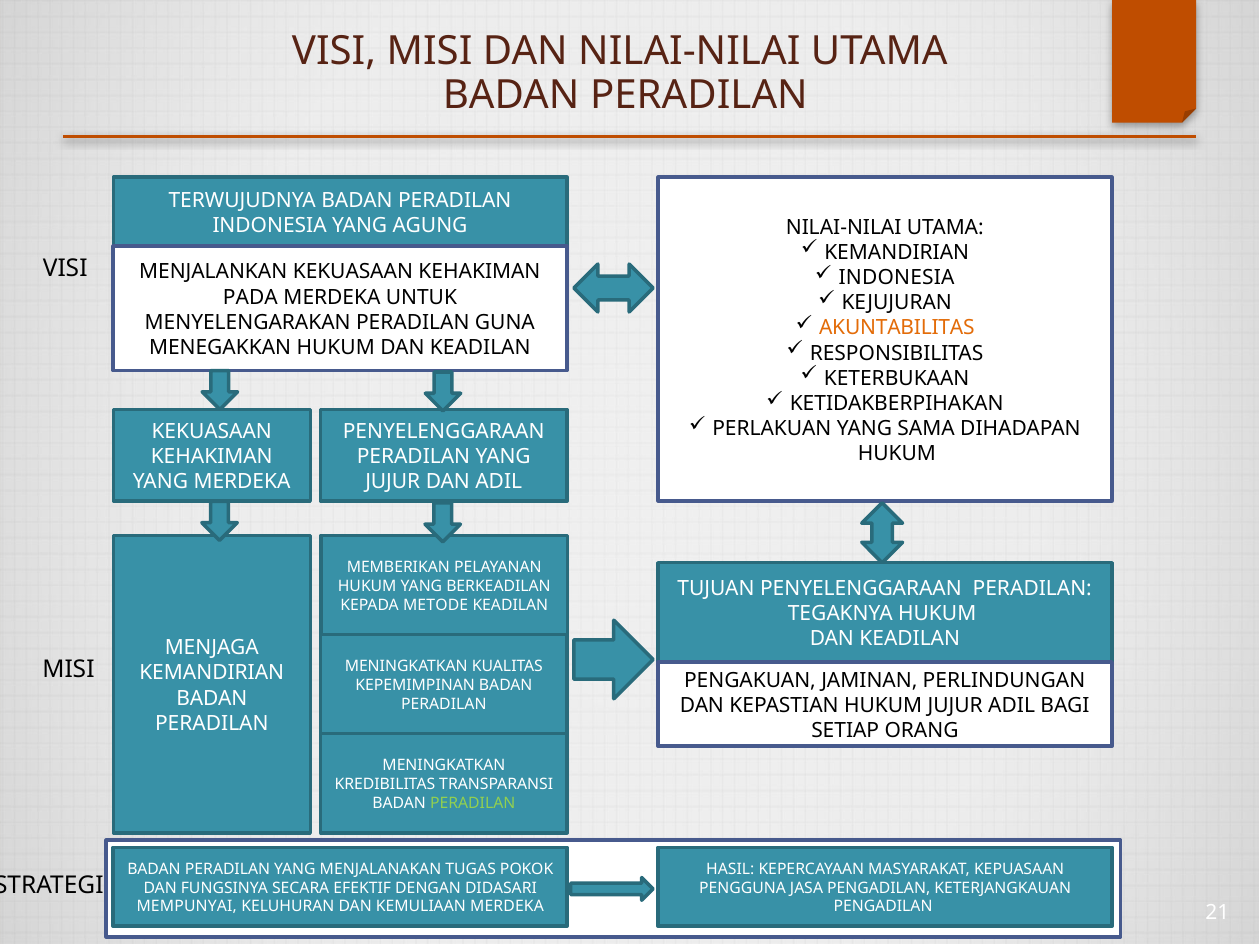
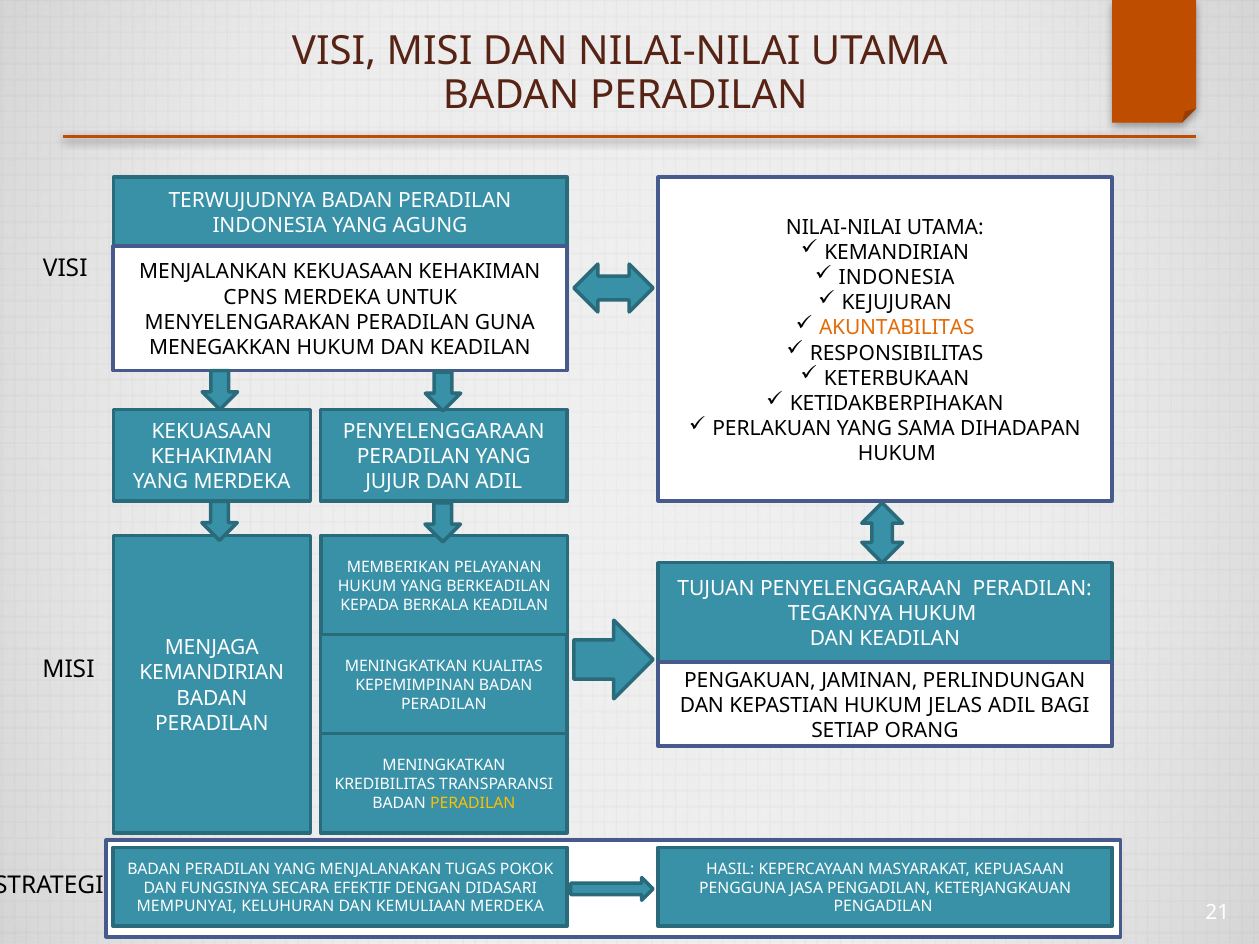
PADA: PADA -> CPNS
METODE: METODE -> BERKALA
HUKUM JUJUR: JUJUR -> JELAS
PERADILAN at (473, 803) colour: light green -> yellow
